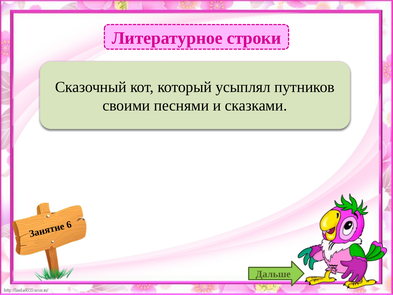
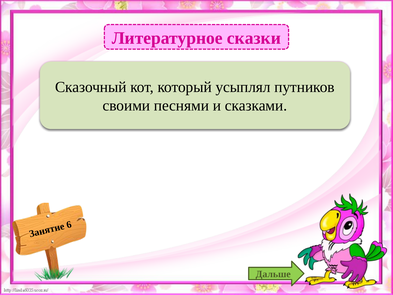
строки: строки -> сказки
